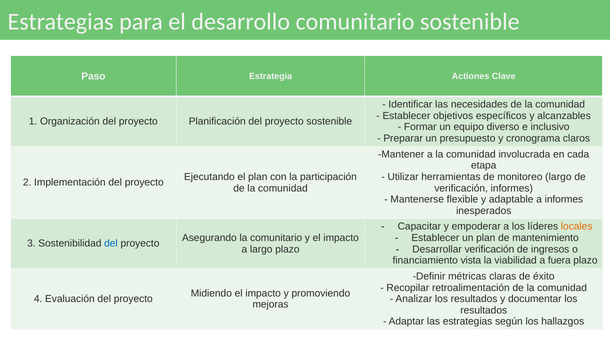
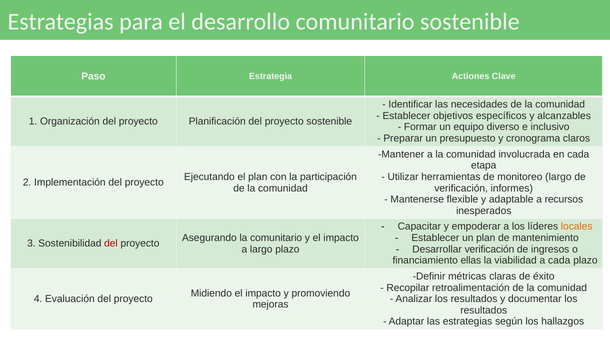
a informes: informes -> recursos
del at (111, 244) colour: blue -> red
vista: vista -> ellas
a fuera: fuera -> cada
